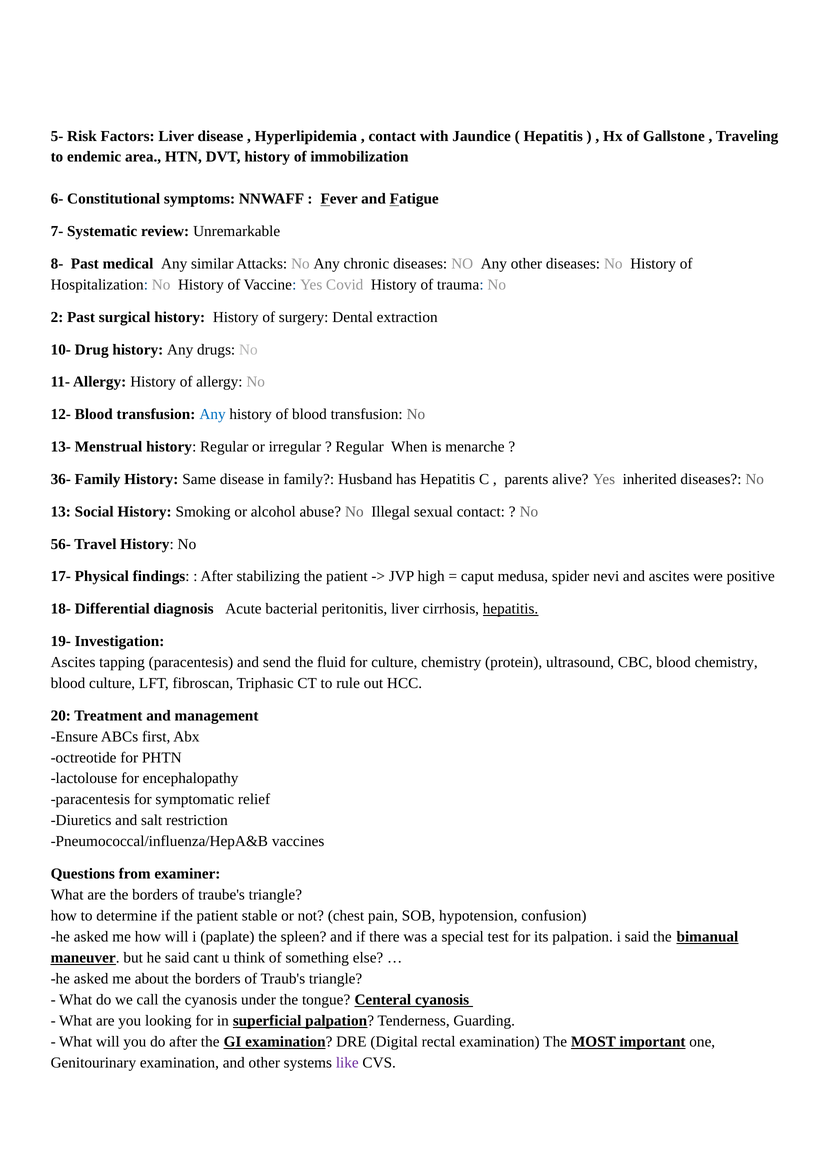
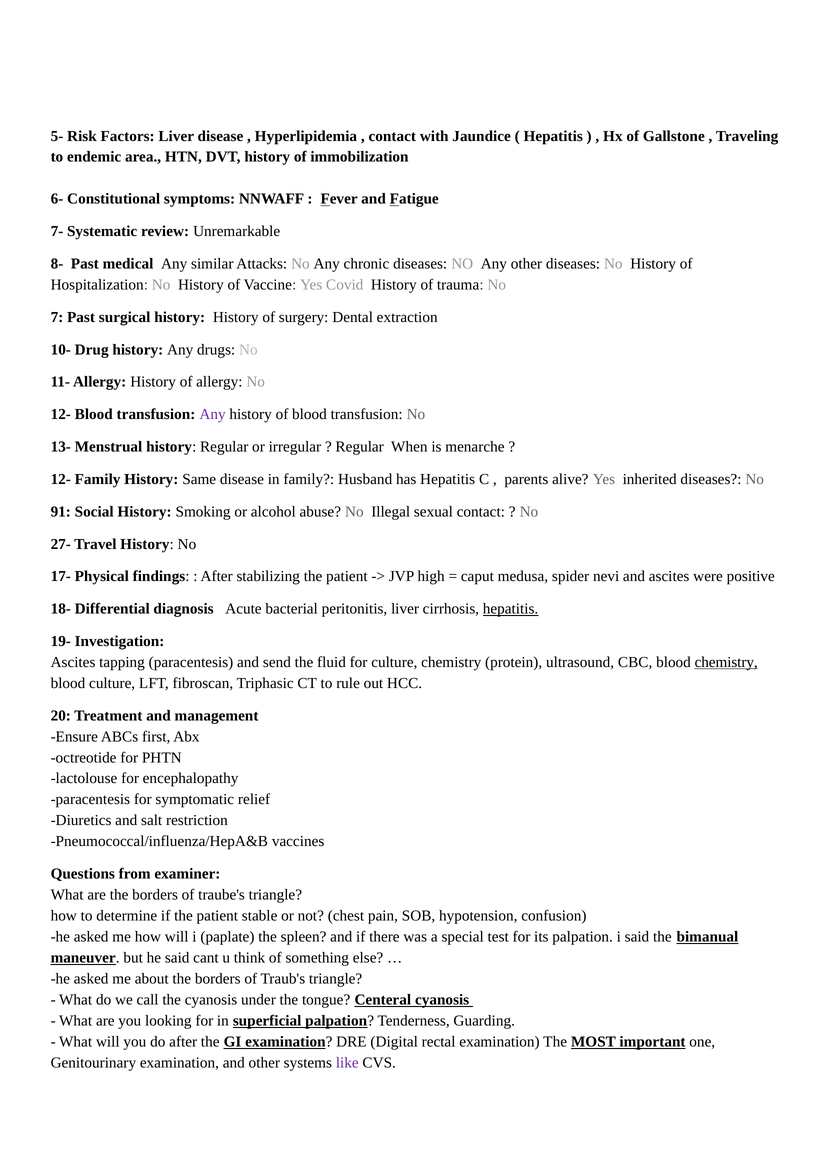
2: 2 -> 7
Any at (213, 414) colour: blue -> purple
36- at (61, 479): 36- -> 12-
13: 13 -> 91
56-: 56- -> 27-
chemistry at (726, 662) underline: none -> present
